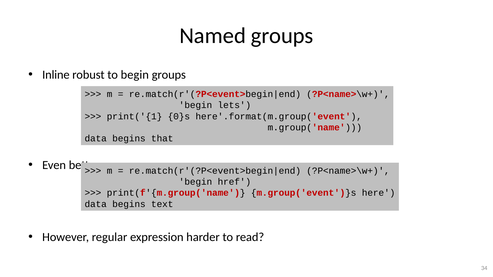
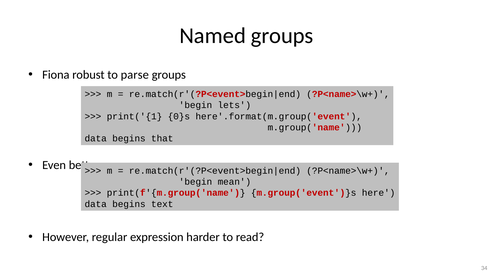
Inline: Inline -> Fiona
to begin: begin -> parse
href: href -> mean
